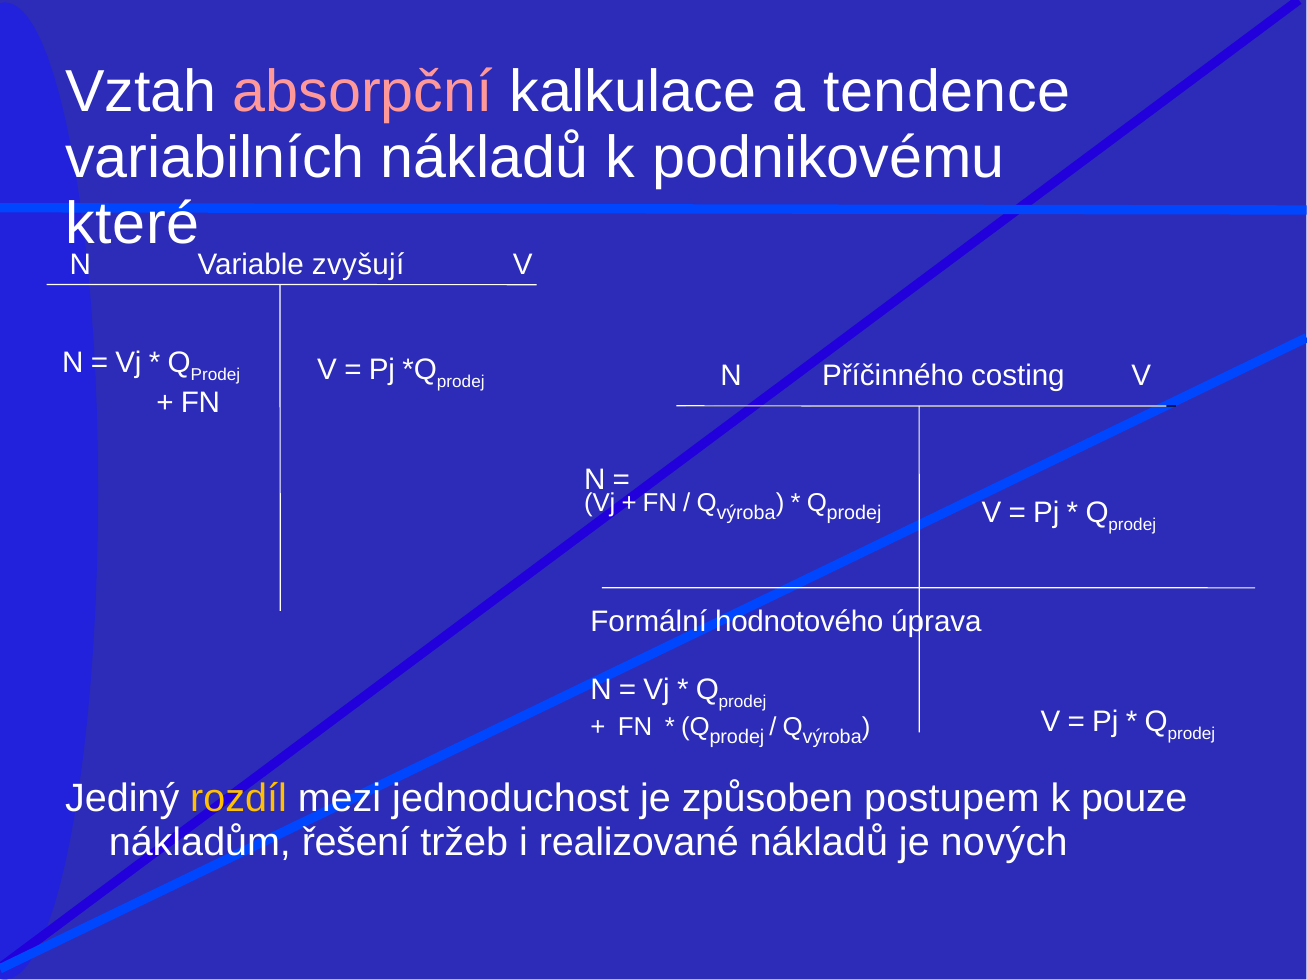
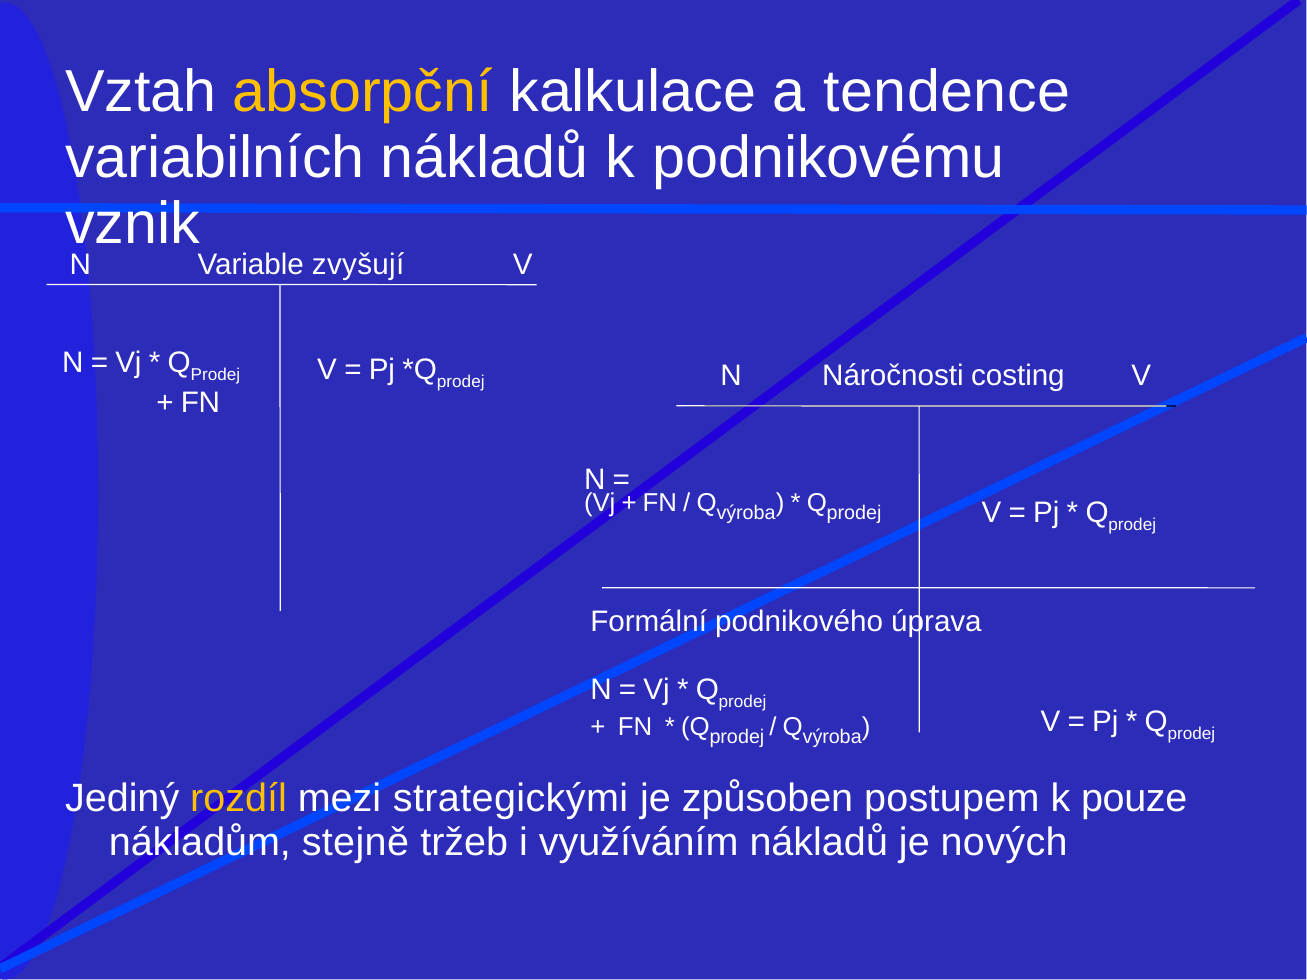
absorpční colour: pink -> yellow
které: které -> vznik
Příčinného: Příčinného -> Náročnosti
hodnotového: hodnotového -> podnikového
jednoduchost: jednoduchost -> strategickými
řešení: řešení -> stejně
realizované: realizované -> využíváním
